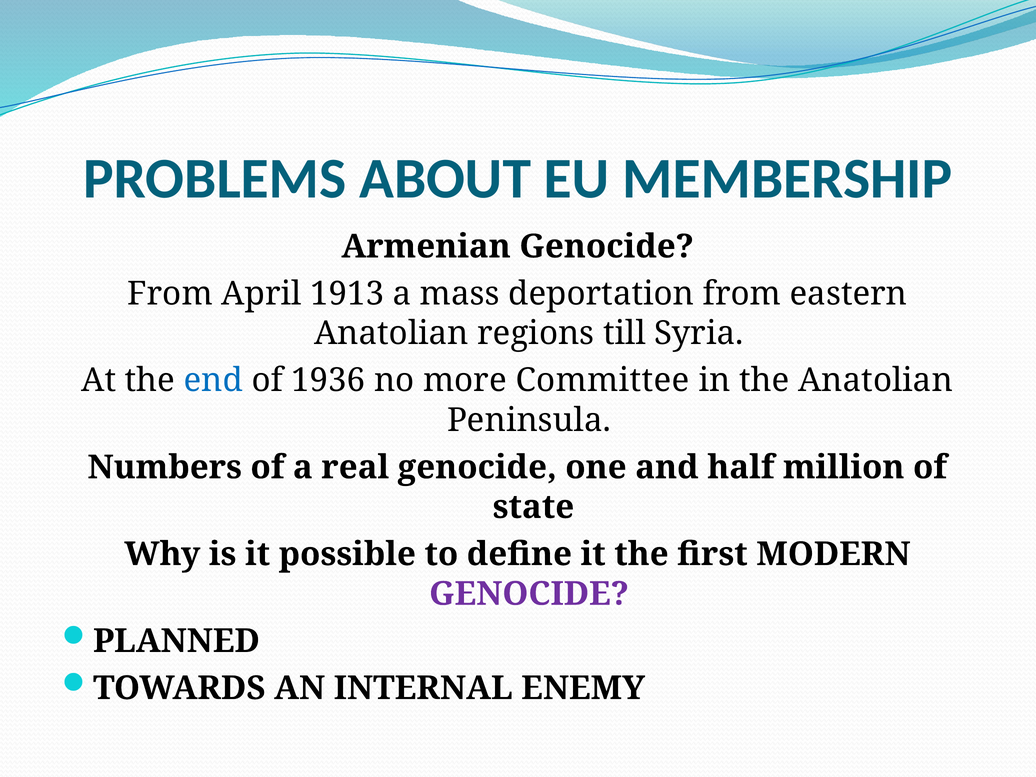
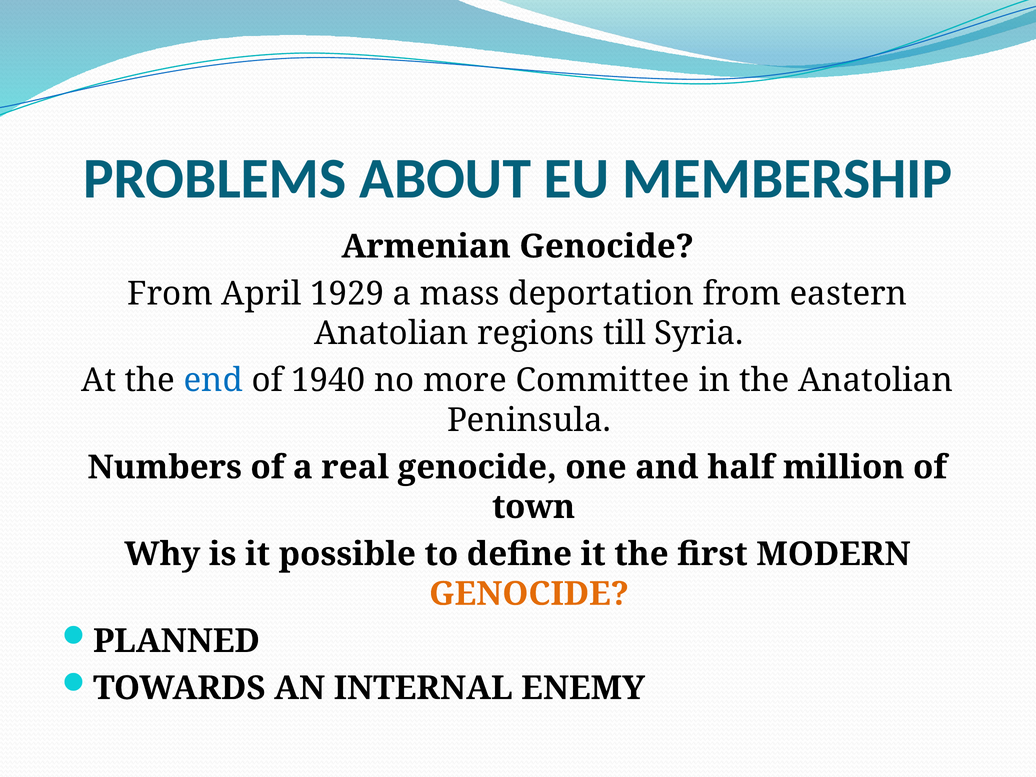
1913: 1913 -> 1929
1936: 1936 -> 1940
state: state -> town
GENOCIDE at (529, 594) colour: purple -> orange
